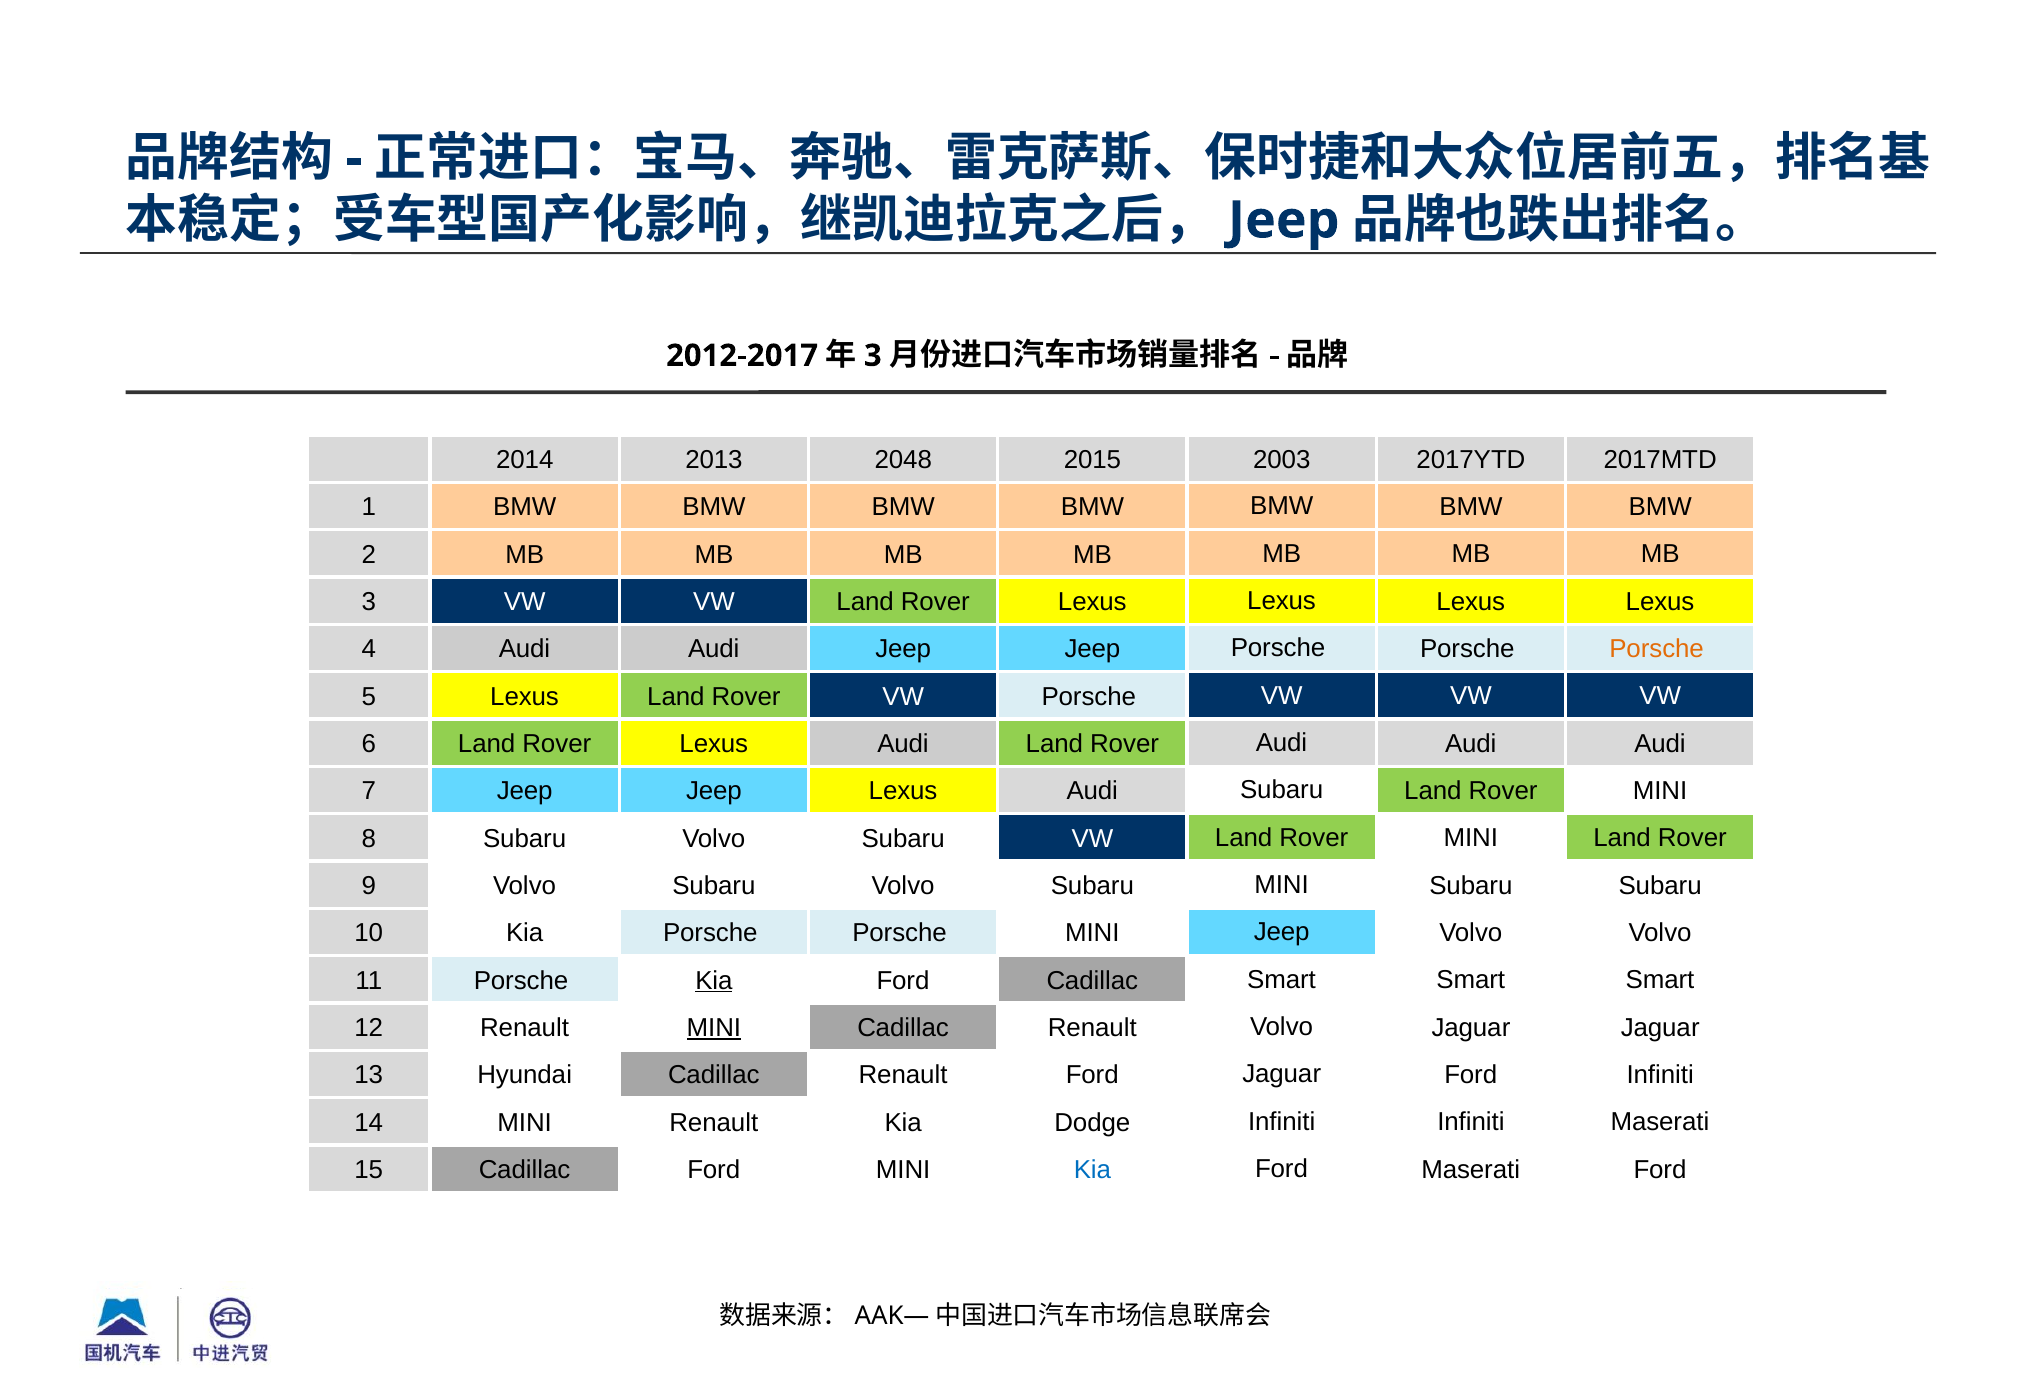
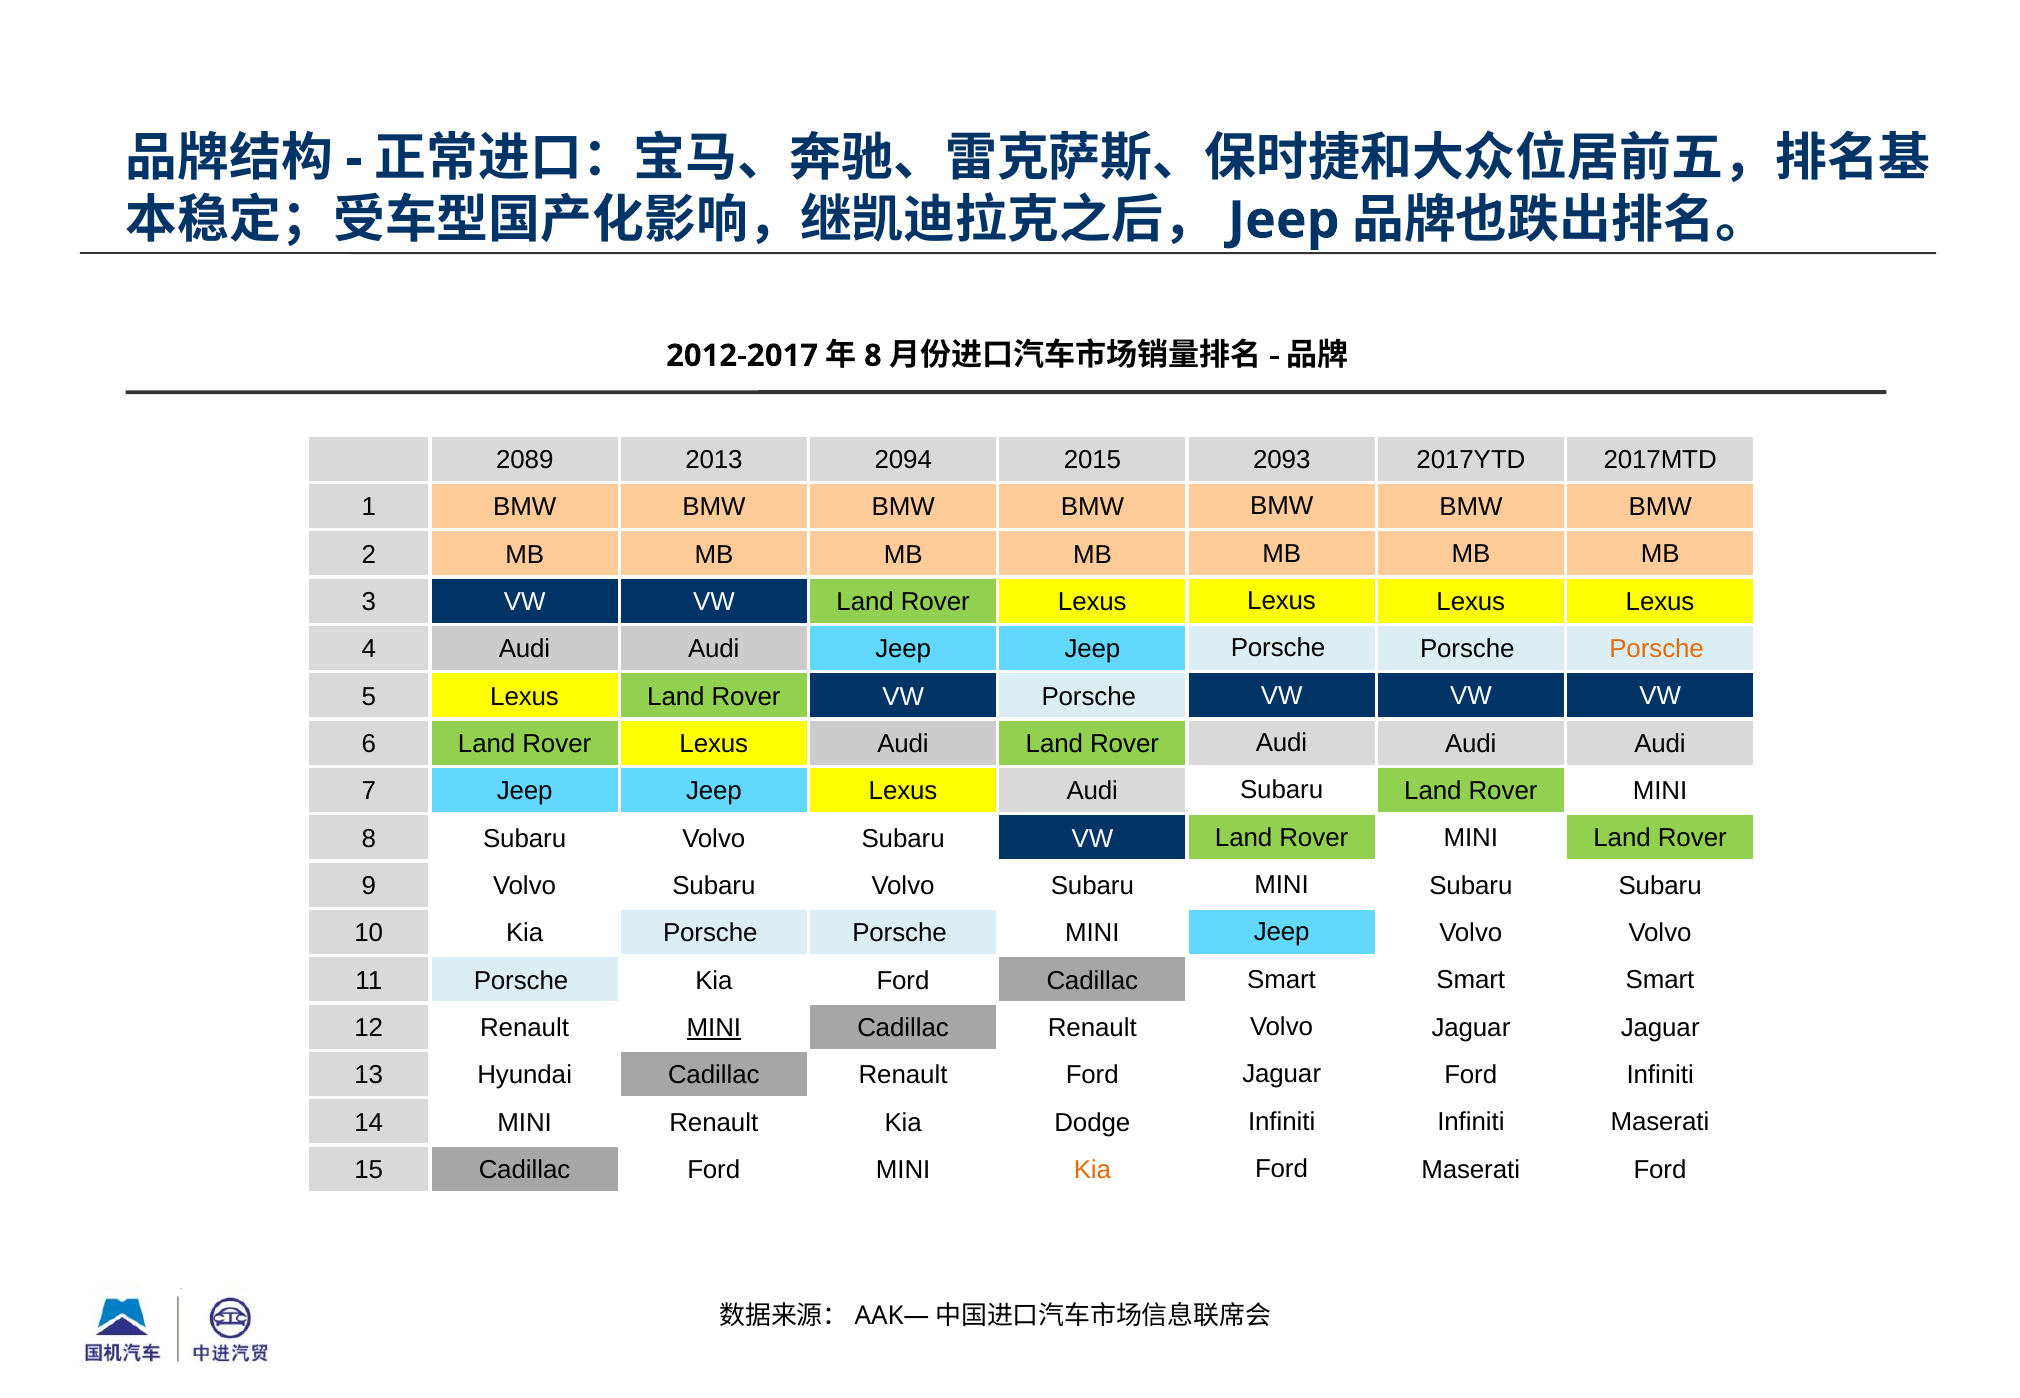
3 at (873, 356): 3 -> 8
2014: 2014 -> 2089
2048: 2048 -> 2094
2003: 2003 -> 2093
Kia at (714, 981) underline: present -> none
Kia at (1092, 1170) colour: blue -> orange
